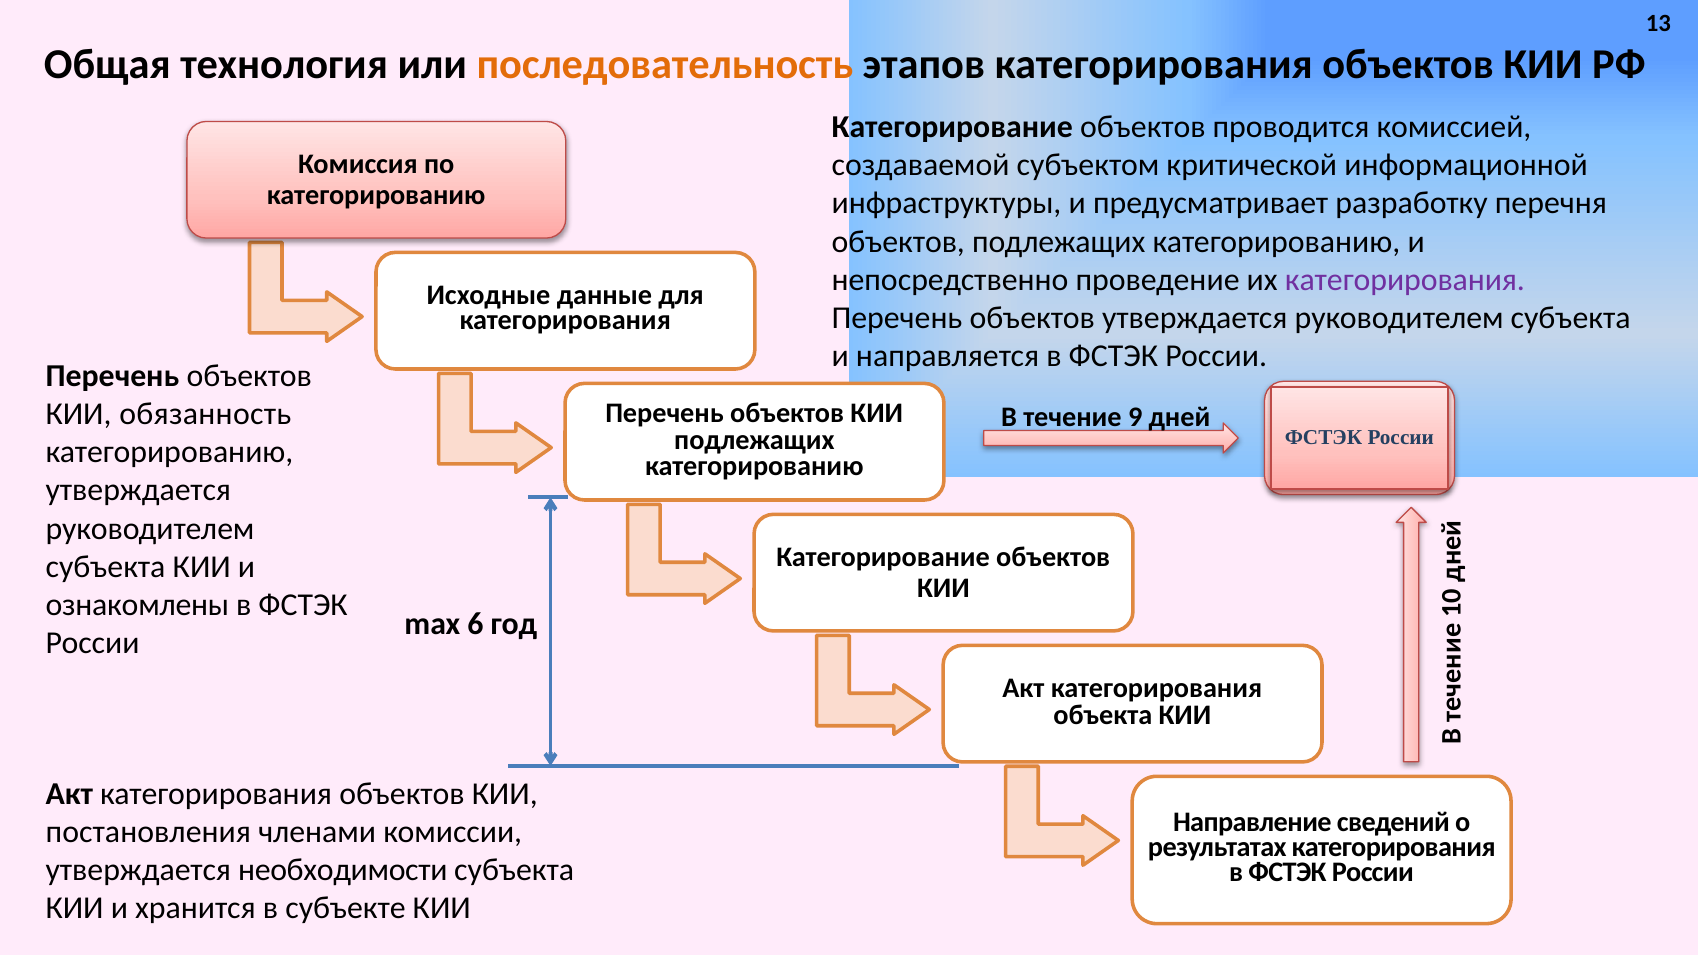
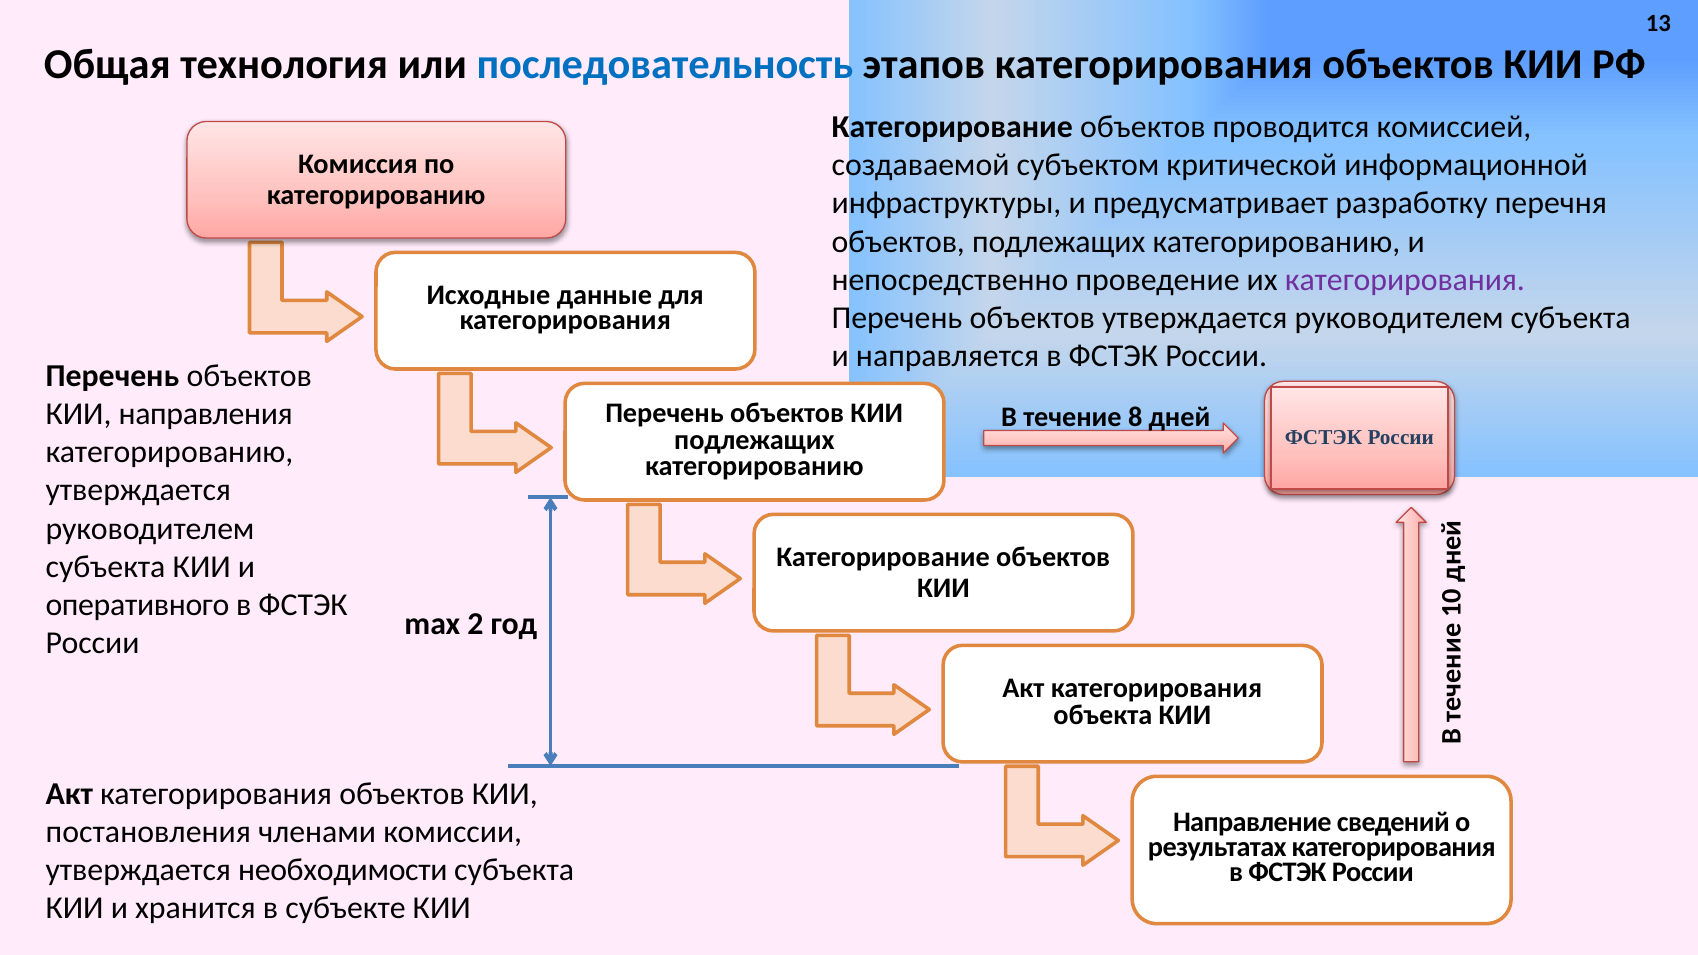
последовательность colour: orange -> blue
обязанность: обязанность -> направления
9: 9 -> 8
ознакомлены: ознакомлены -> оперативного
6: 6 -> 2
